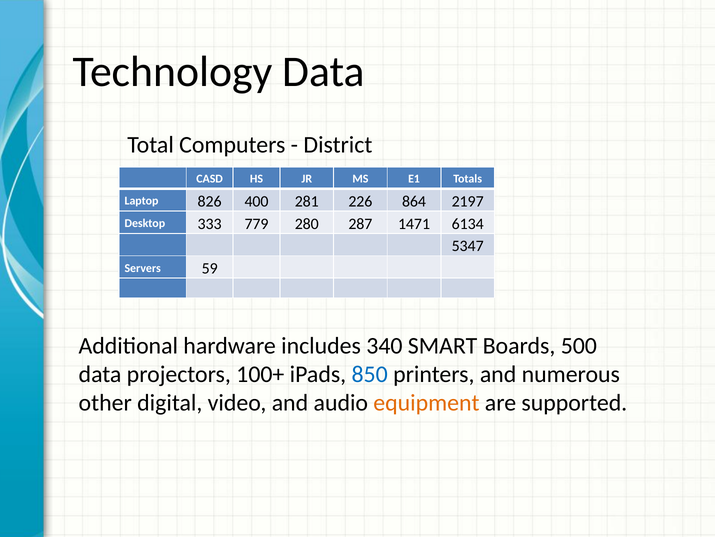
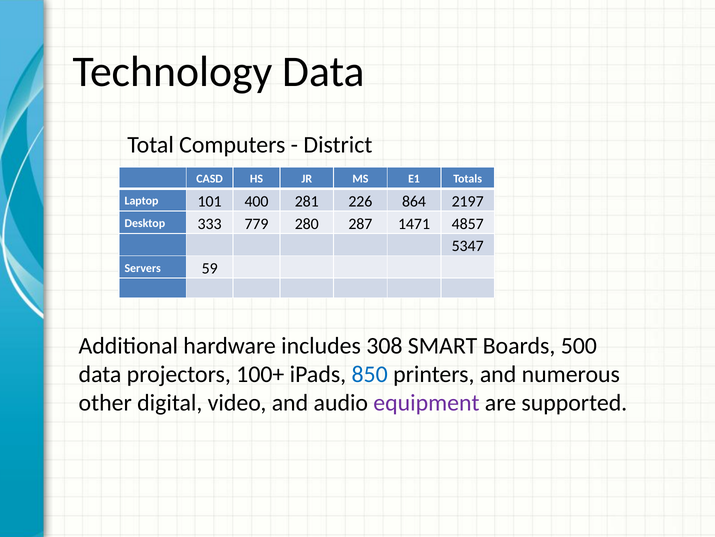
826: 826 -> 101
6134: 6134 -> 4857
340: 340 -> 308
equipment colour: orange -> purple
